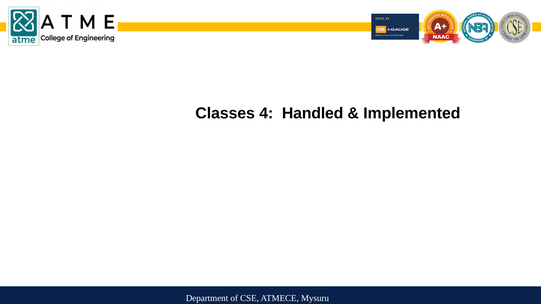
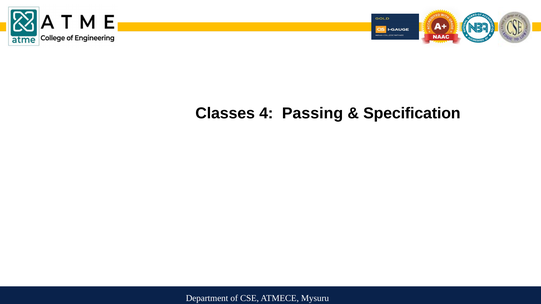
Handled: Handled -> Passing
Implemented: Implemented -> Specification
